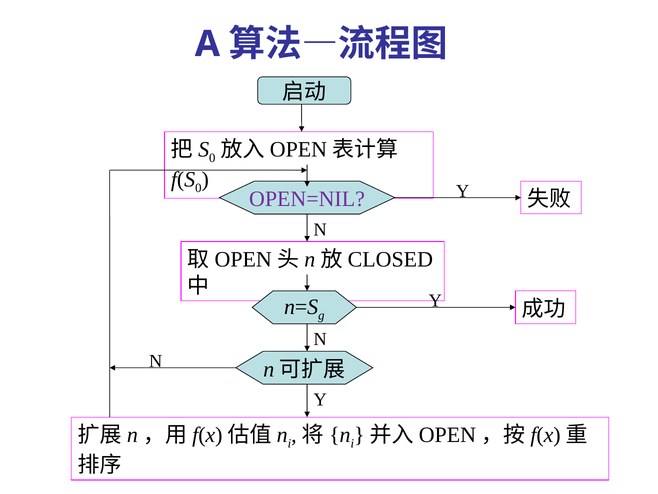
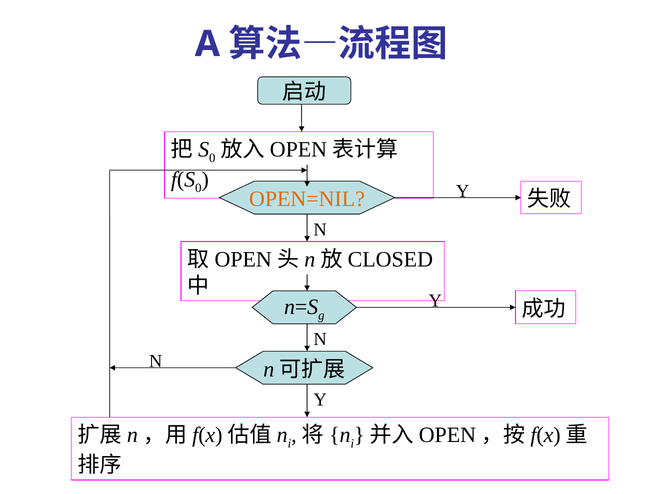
OPEN=NIL colour: purple -> orange
